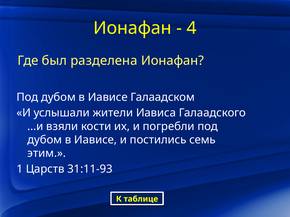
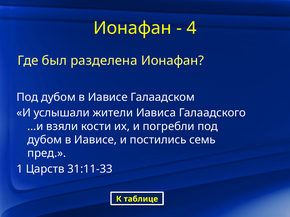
этим: этим -> пред
31:11-93: 31:11-93 -> 31:11-33
